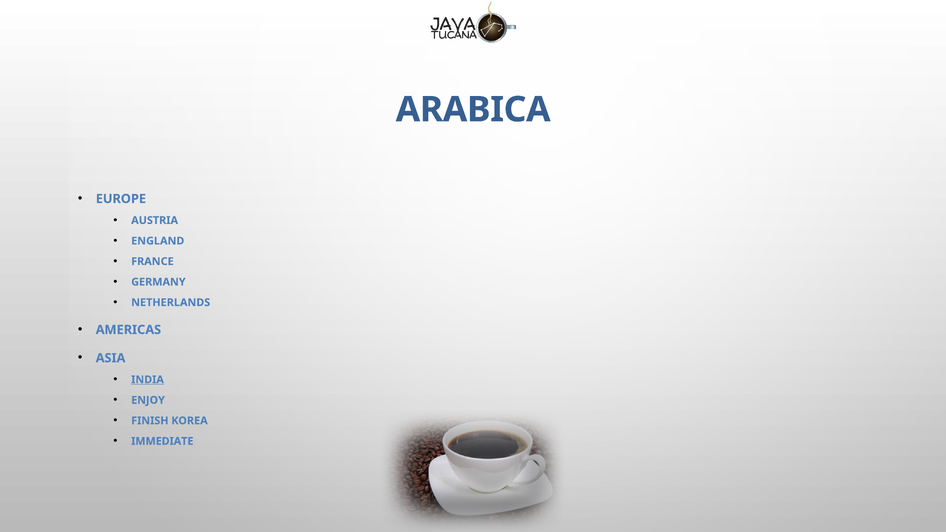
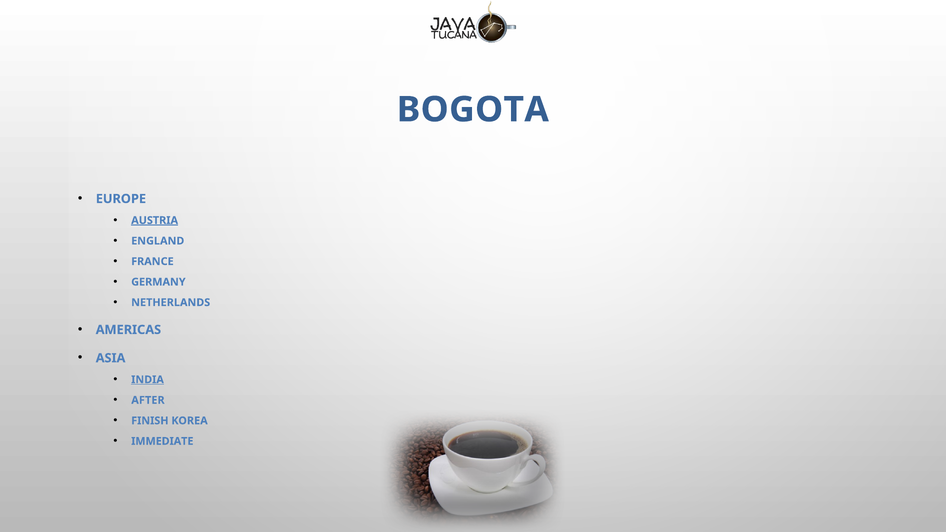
ARABICA: ARABICA -> BOGOTA
AUSTRIA underline: none -> present
ENJOY: ENJOY -> AFTER
